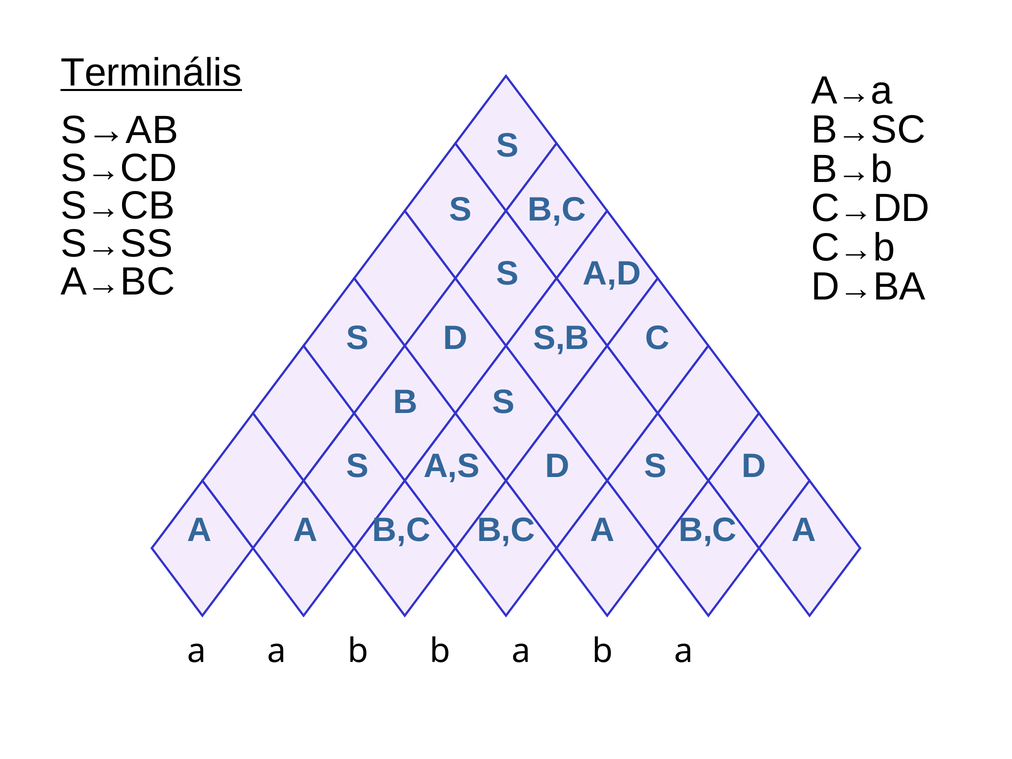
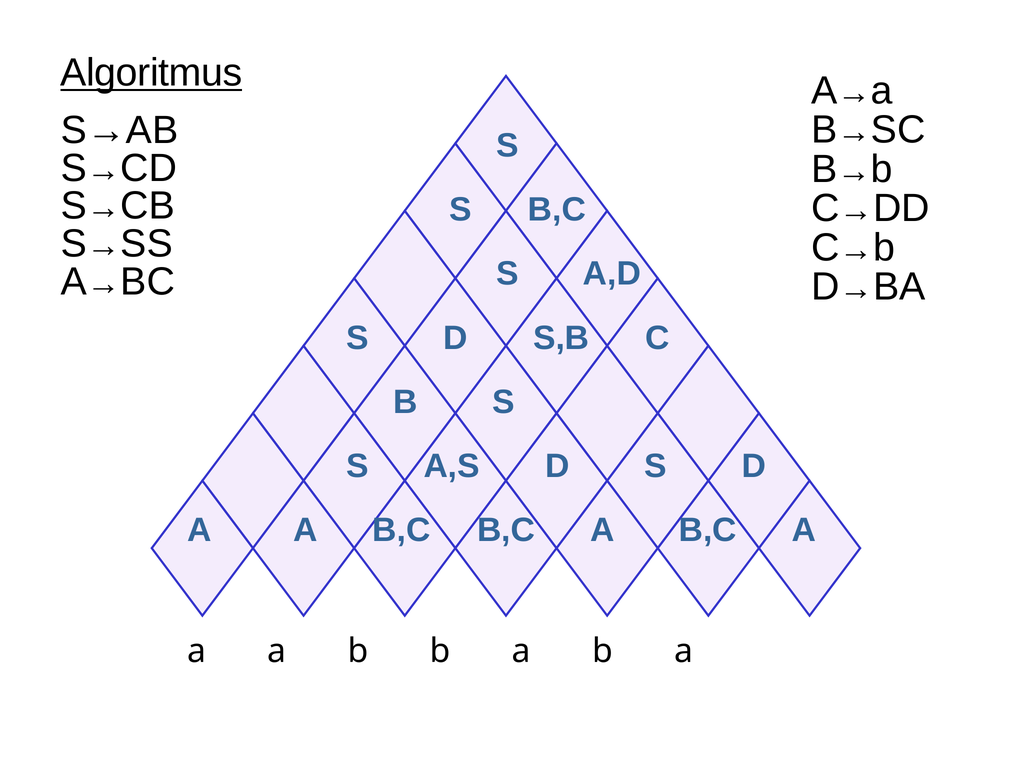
Terminális: Terminális -> Algoritmus
